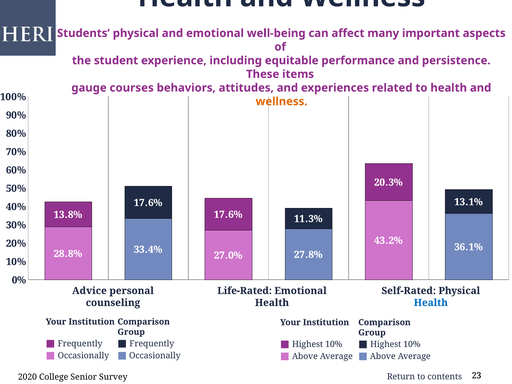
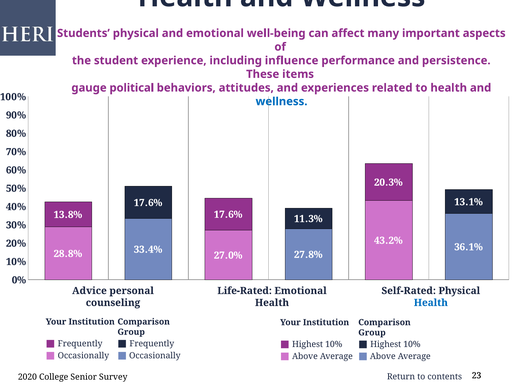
equitable: equitable -> influence
courses: courses -> political
wellness at (282, 101) colour: orange -> blue
